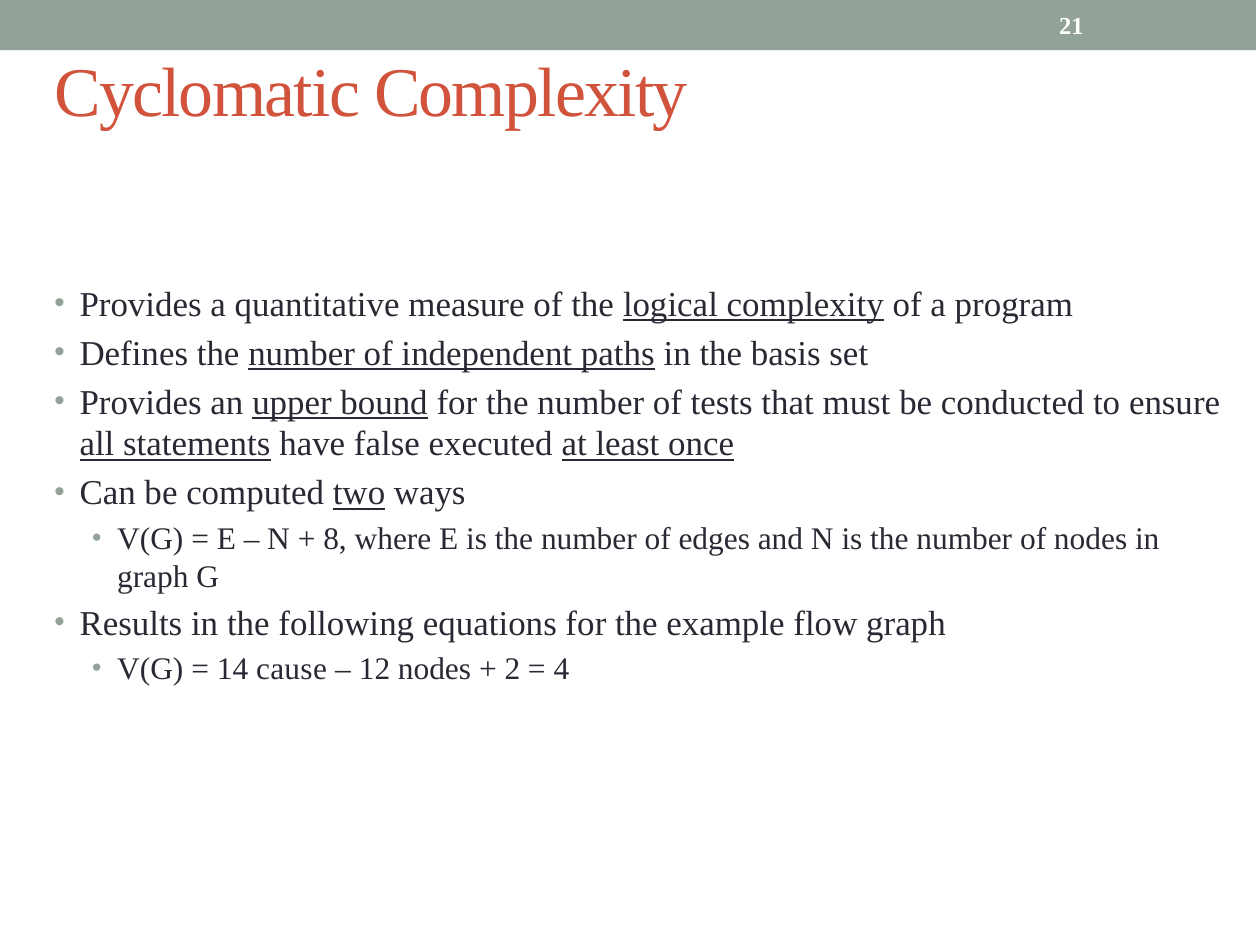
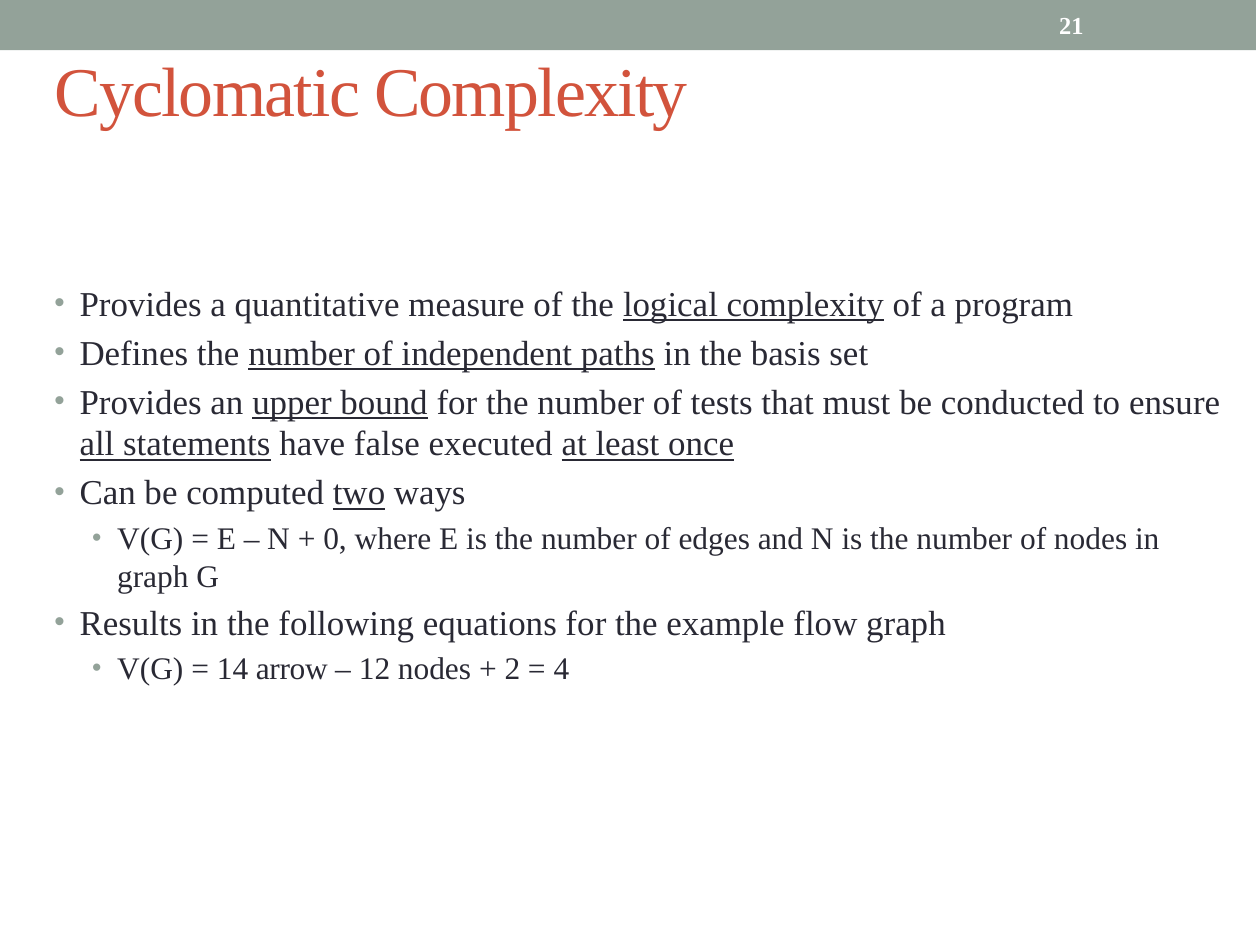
8: 8 -> 0
cause: cause -> arrow
